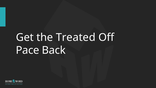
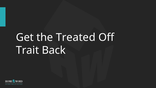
Pace: Pace -> Trait
